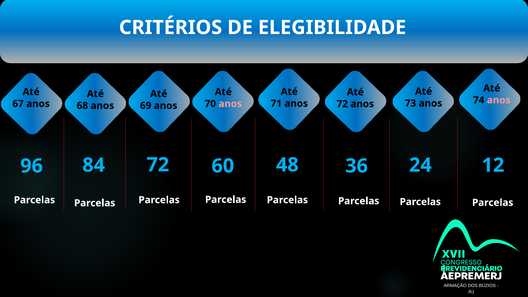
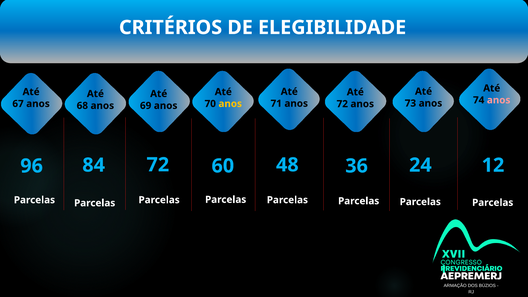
anos at (230, 104) colour: pink -> yellow
